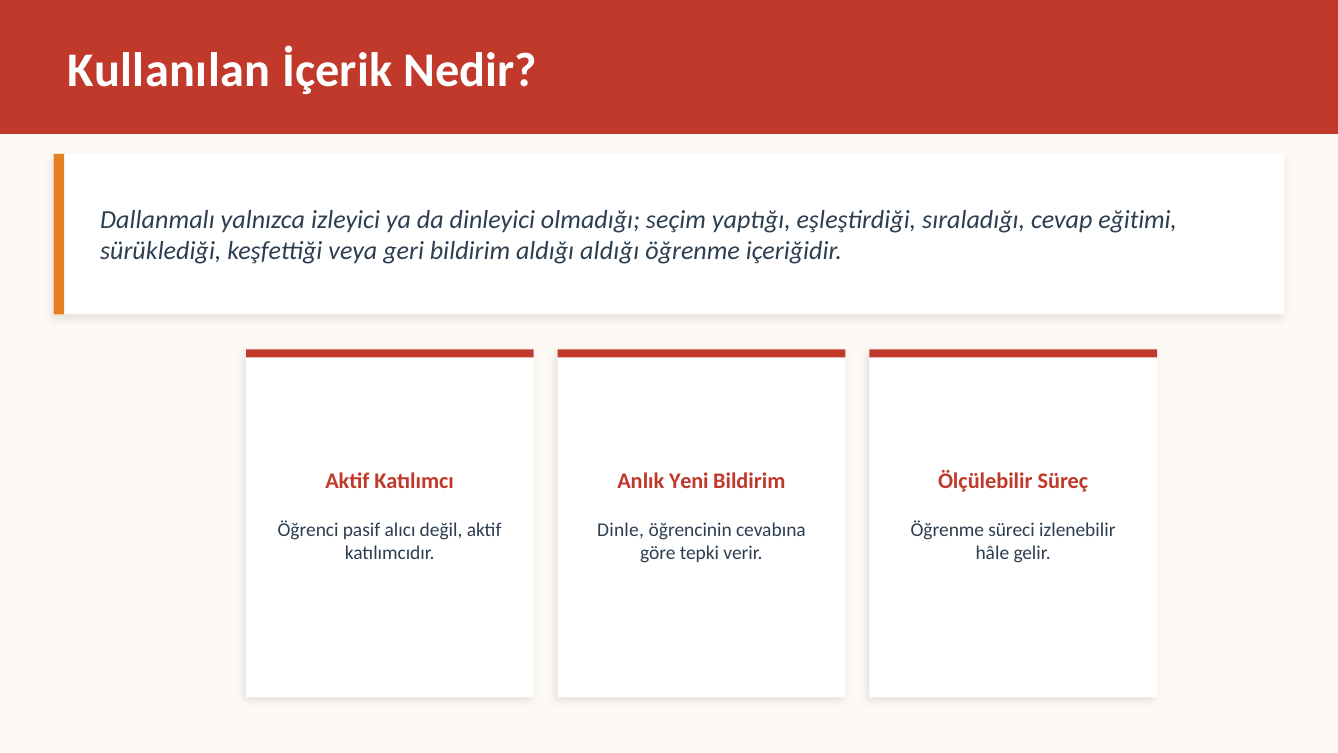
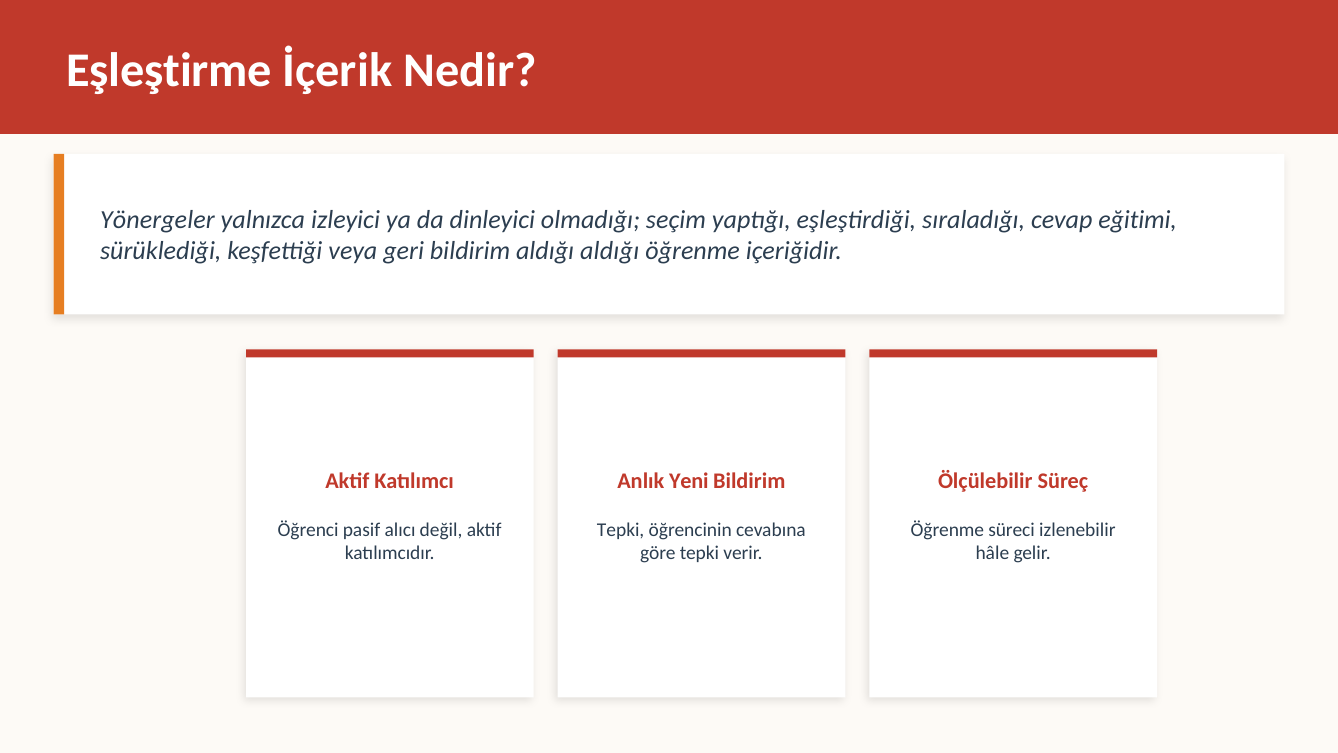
Kullanılan: Kullanılan -> Eşleştirme
Dallanmalı: Dallanmalı -> Yönergeler
Dinle at (621, 529): Dinle -> Tepki
